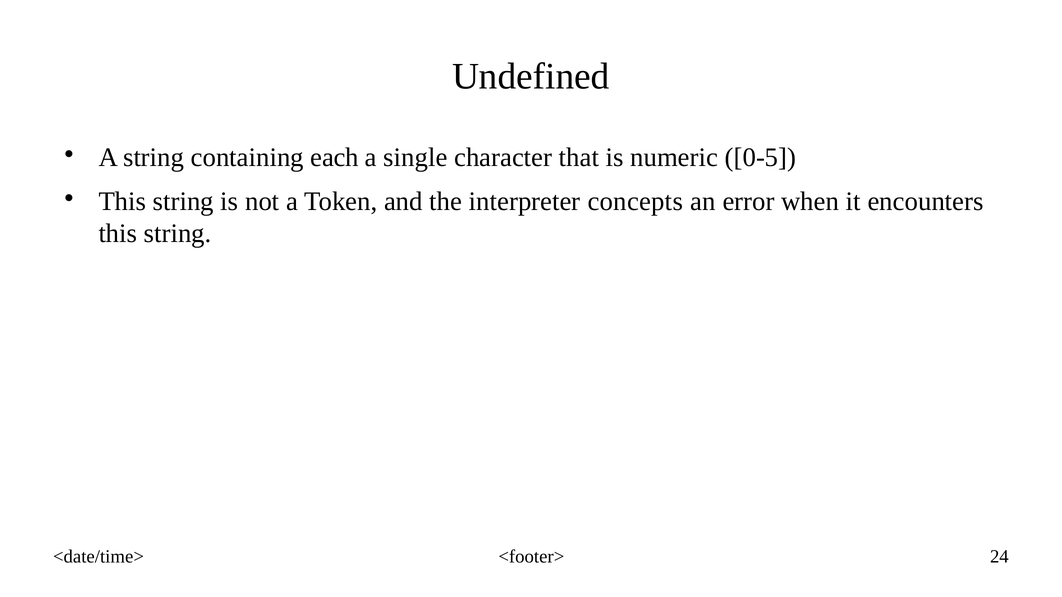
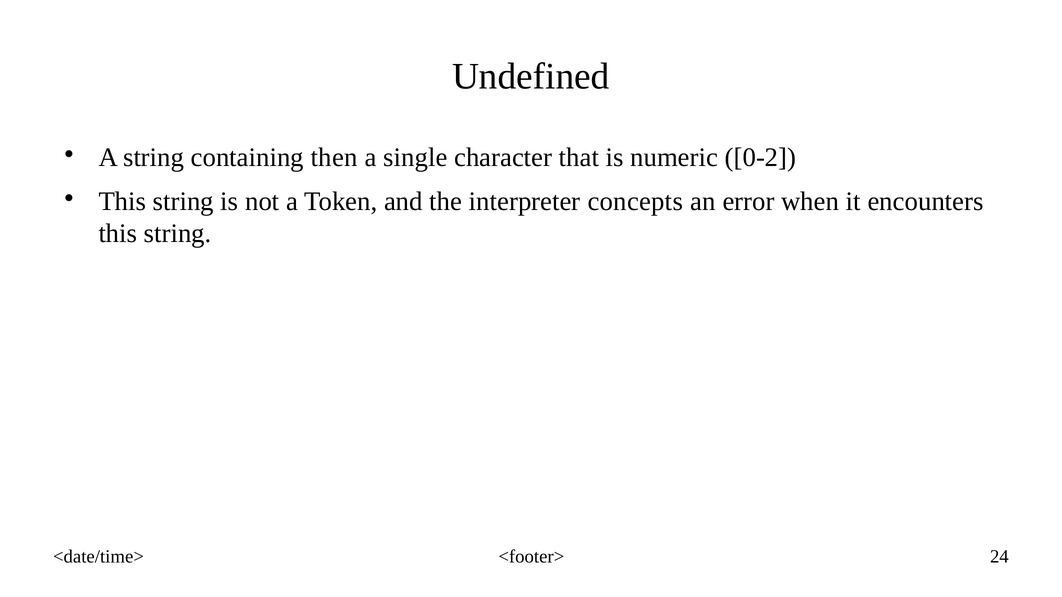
each: each -> then
0-5: 0-5 -> 0-2
